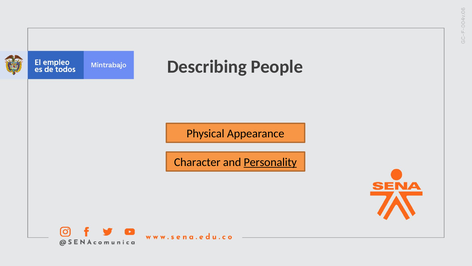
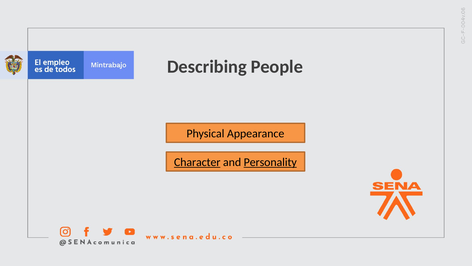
Character underline: none -> present
